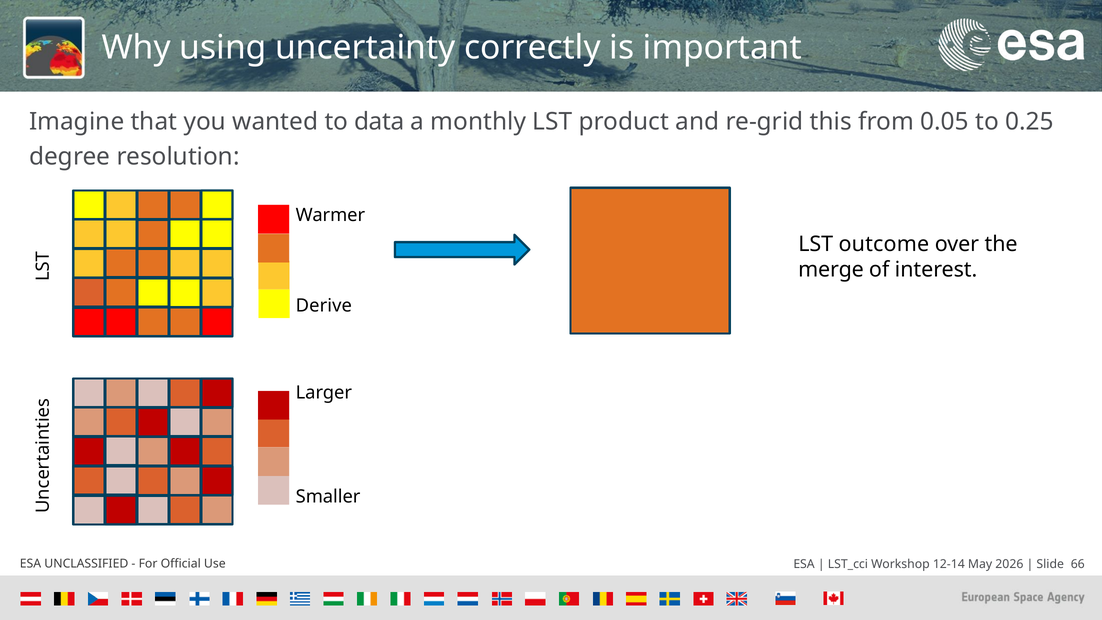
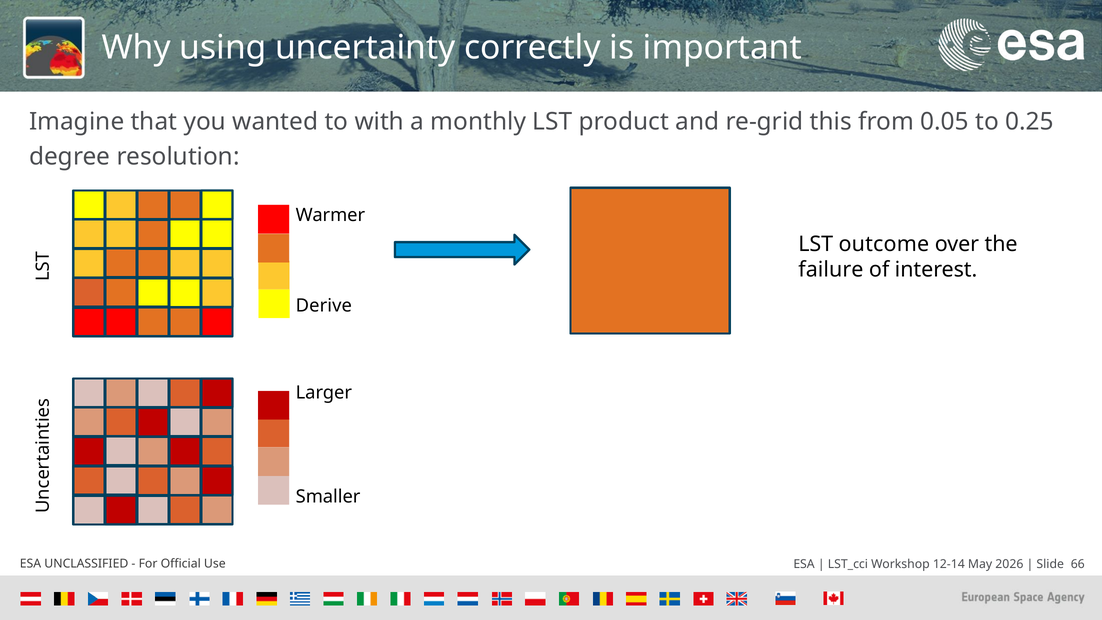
data: data -> with
merge: merge -> failure
